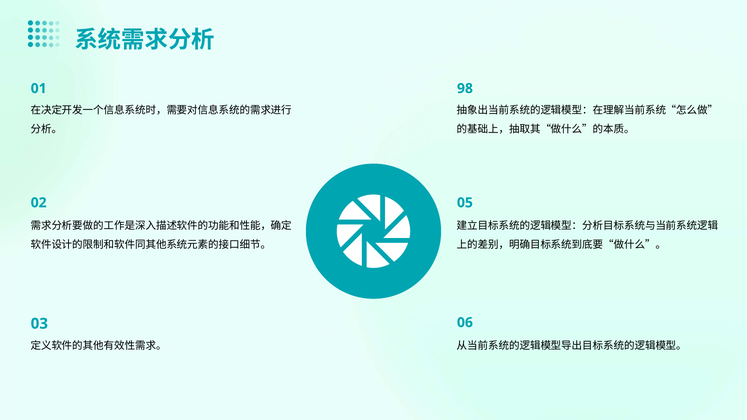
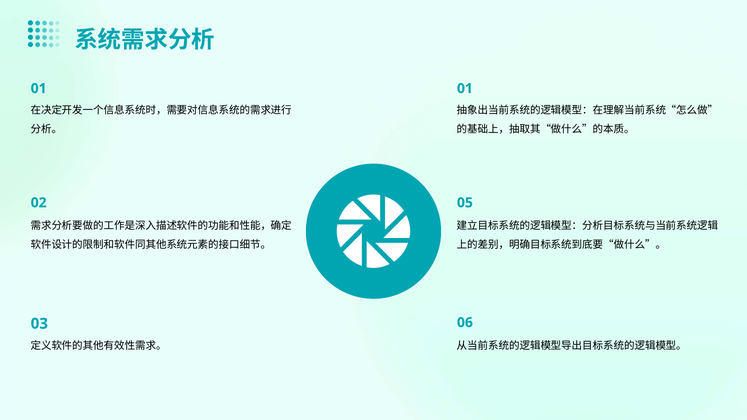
01 98: 98 -> 01
